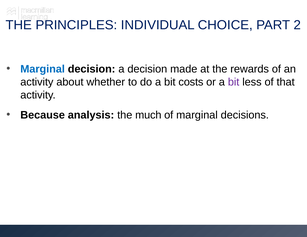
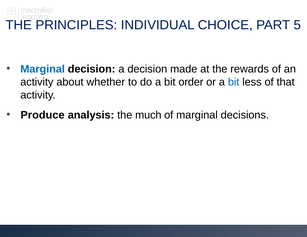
2: 2 -> 5
costs: costs -> order
bit at (234, 82) colour: purple -> blue
Because: Because -> Produce
